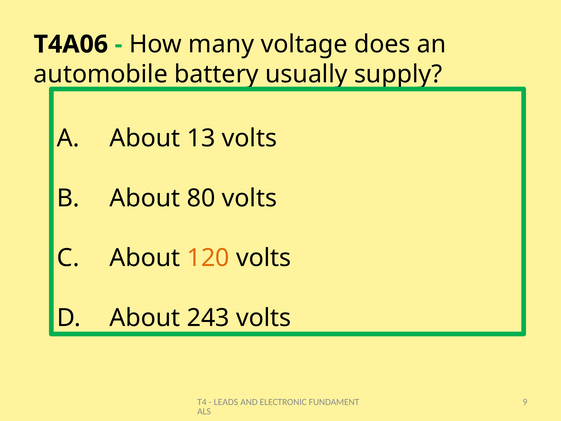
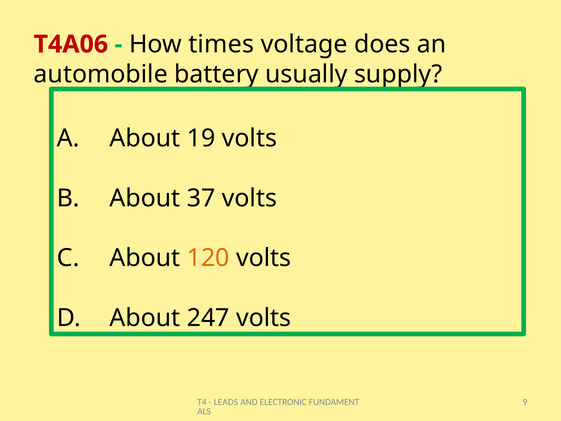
T4A06 colour: black -> red
many: many -> times
13: 13 -> 19
80: 80 -> 37
243: 243 -> 247
